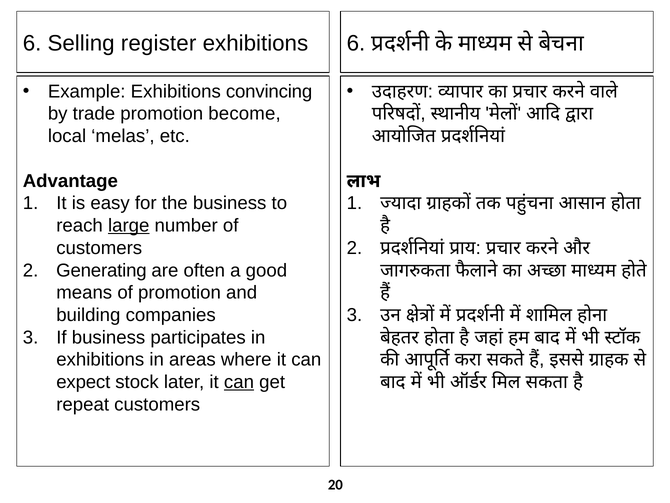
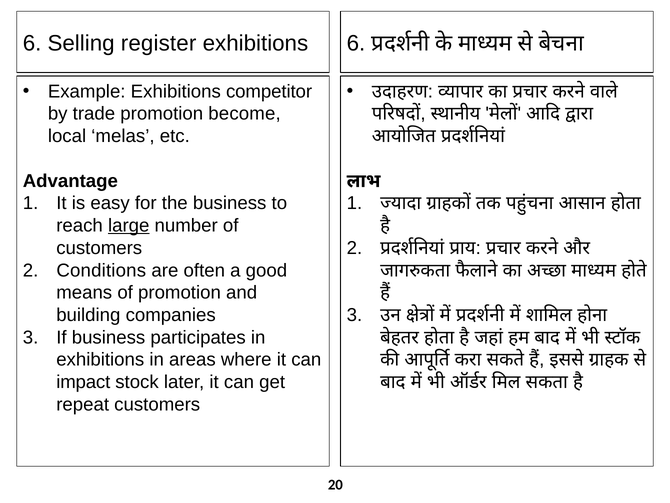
convincing: convincing -> competitor
Generating: Generating -> Conditions
expect: expect -> impact
can at (239, 382) underline: present -> none
